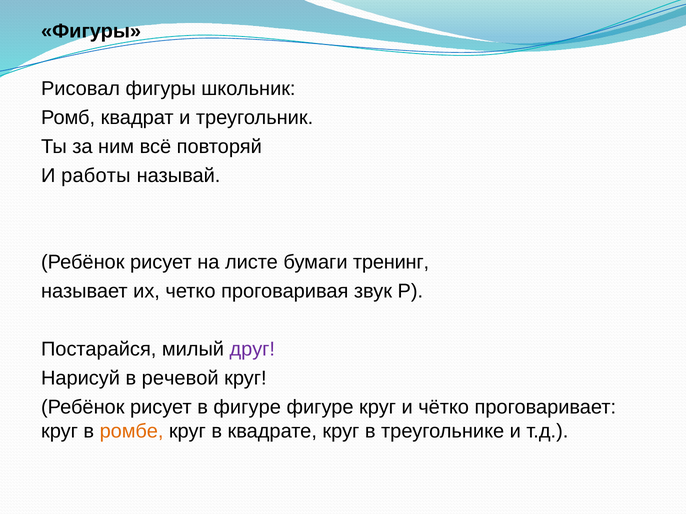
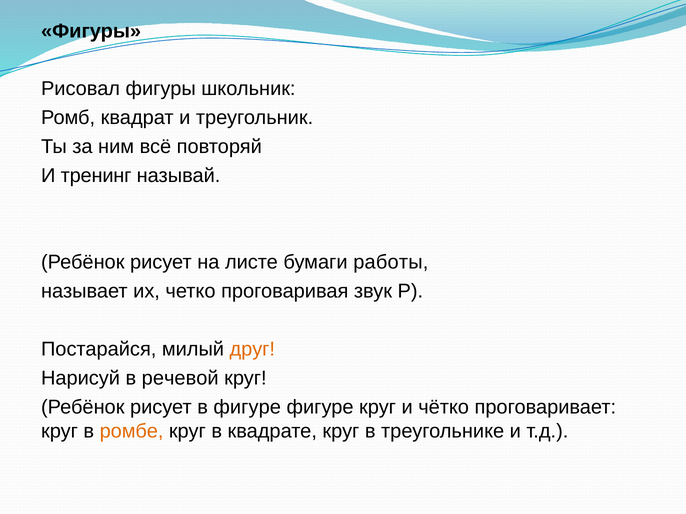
работы: работы -> тренинг
тренинг: тренинг -> работы
друг colour: purple -> orange
